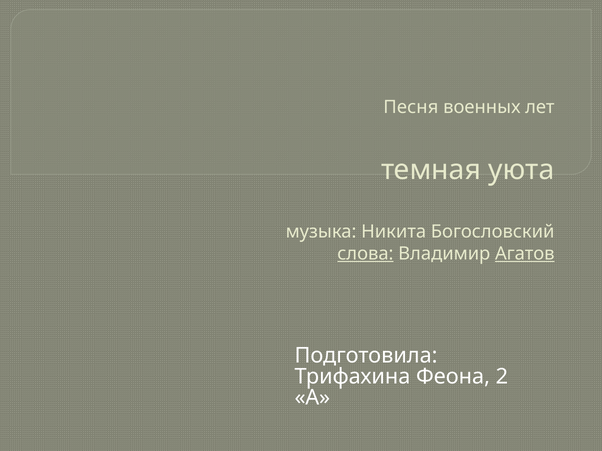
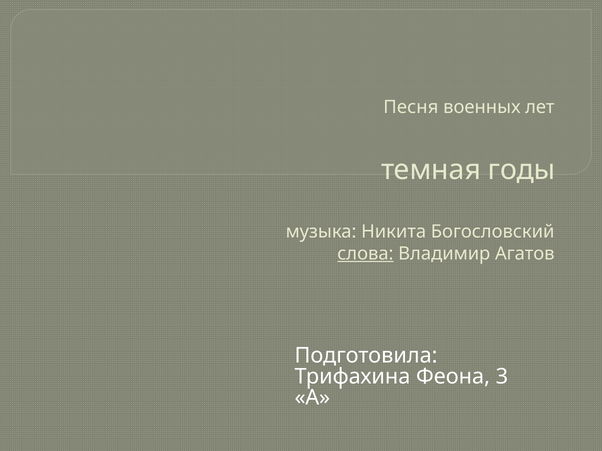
уюта: уюта -> годы
Агатов underline: present -> none
2: 2 -> 3
